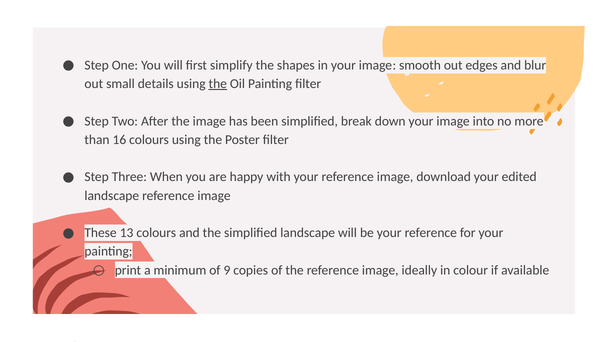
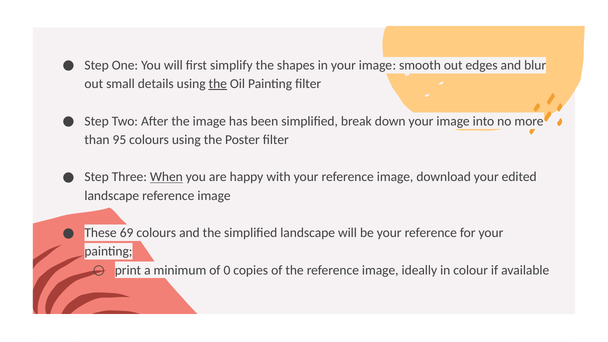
16: 16 -> 95
When underline: none -> present
13: 13 -> 69
9: 9 -> 0
